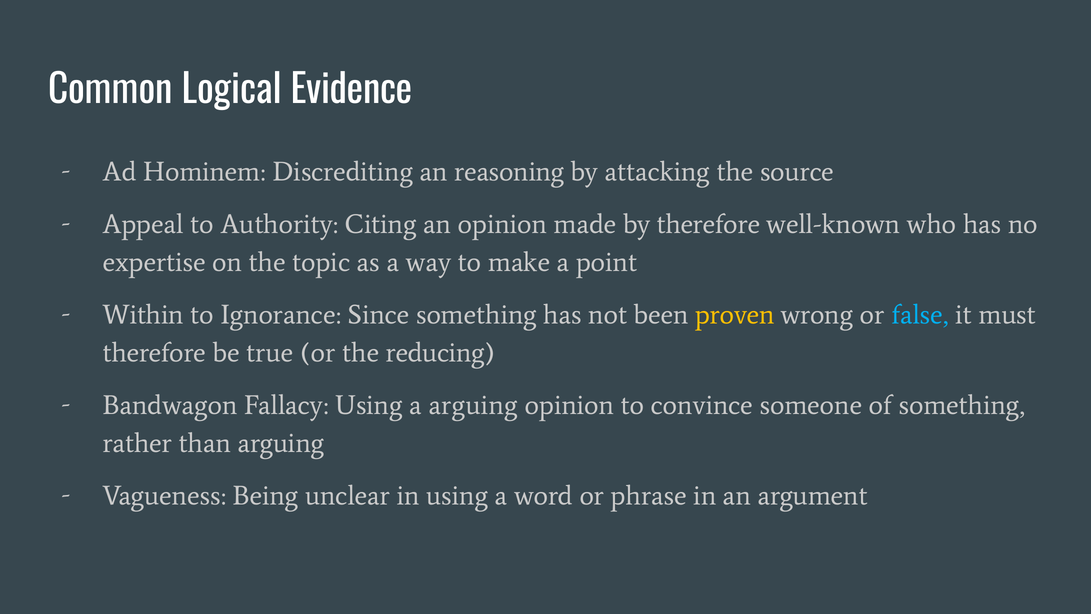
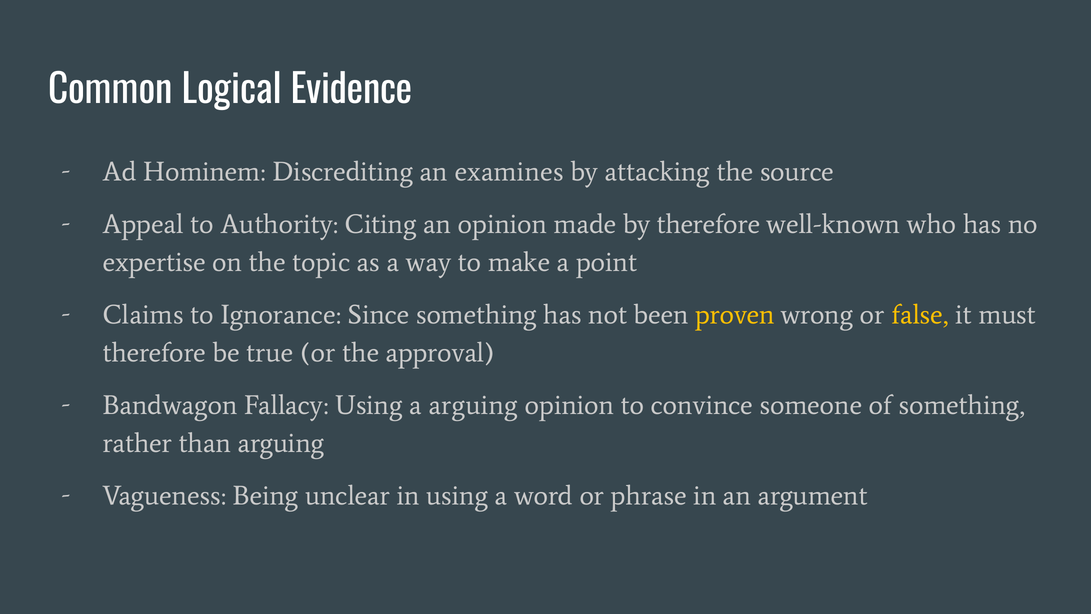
reasoning: reasoning -> examines
Within: Within -> Claims
false colour: light blue -> yellow
reducing: reducing -> approval
